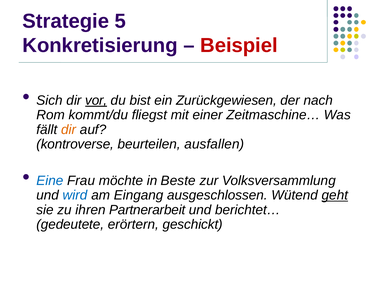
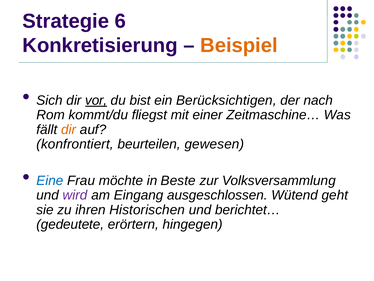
5: 5 -> 6
Beispiel colour: red -> orange
Zurückgewiesen: Zurückgewiesen -> Berücksichtigen
kontroverse: kontroverse -> konfrontiert
ausfallen: ausfallen -> gewesen
wird colour: blue -> purple
geht underline: present -> none
Partnerarbeit: Partnerarbeit -> Historischen
geschickt: geschickt -> hingegen
